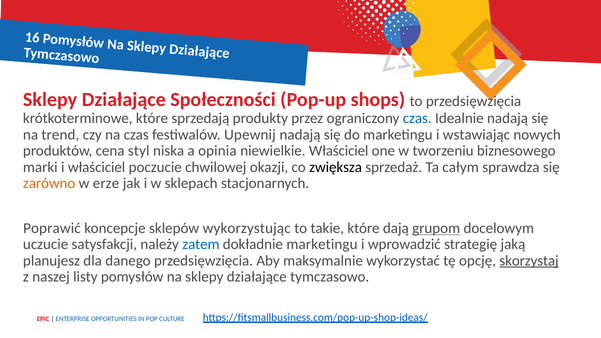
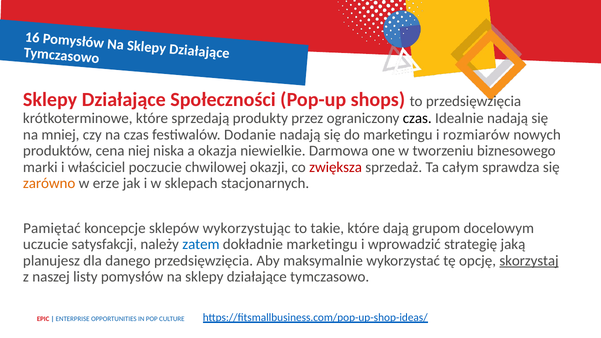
czas at (417, 118) colour: blue -> black
trend: trend -> mniej
Upewnij: Upewnij -> Dodanie
wstawiając: wstawiając -> rozmiarów
styl: styl -> niej
opinia: opinia -> okazja
niewielkie Właściciel: Właściciel -> Darmowa
zwiększa colour: black -> red
Poprawić: Poprawić -> Pamiętać
grupom underline: present -> none
